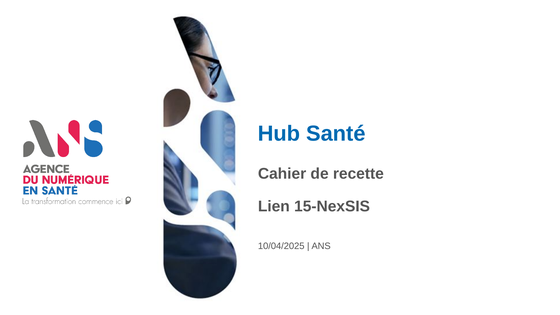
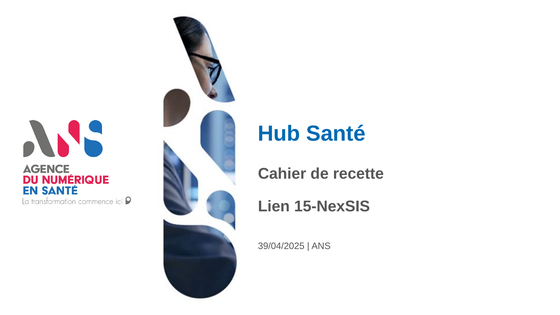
10/04/2025: 10/04/2025 -> 39/04/2025
